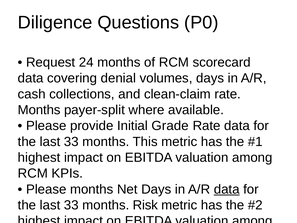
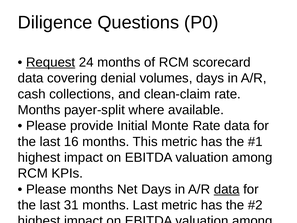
Request underline: none -> present
Grade: Grade -> Monte
33 at (71, 142): 33 -> 16
33 at (71, 205): 33 -> 31
months Risk: Risk -> Last
